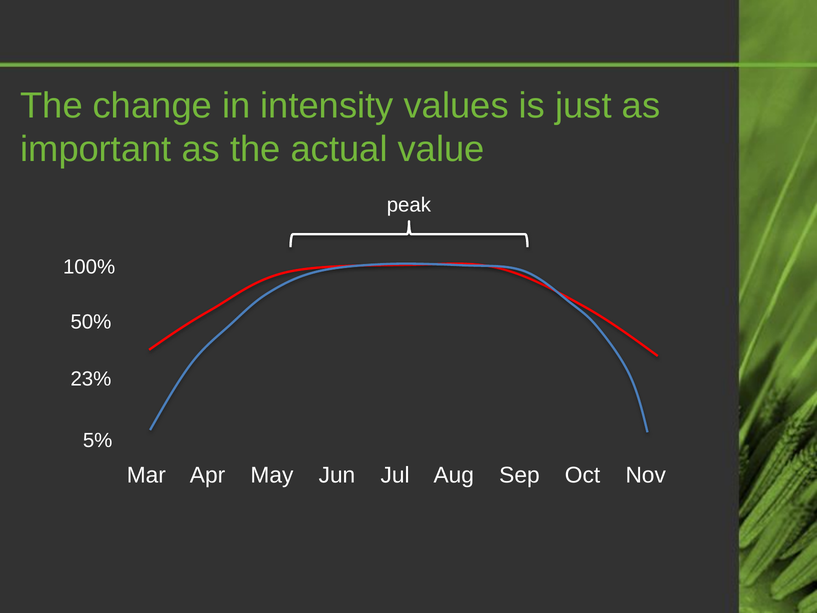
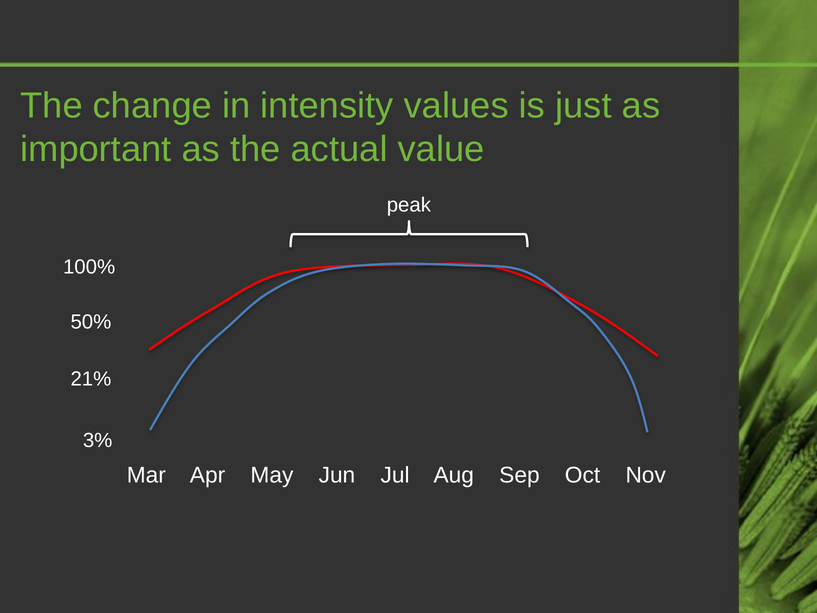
23%: 23% -> 21%
5%: 5% -> 3%
